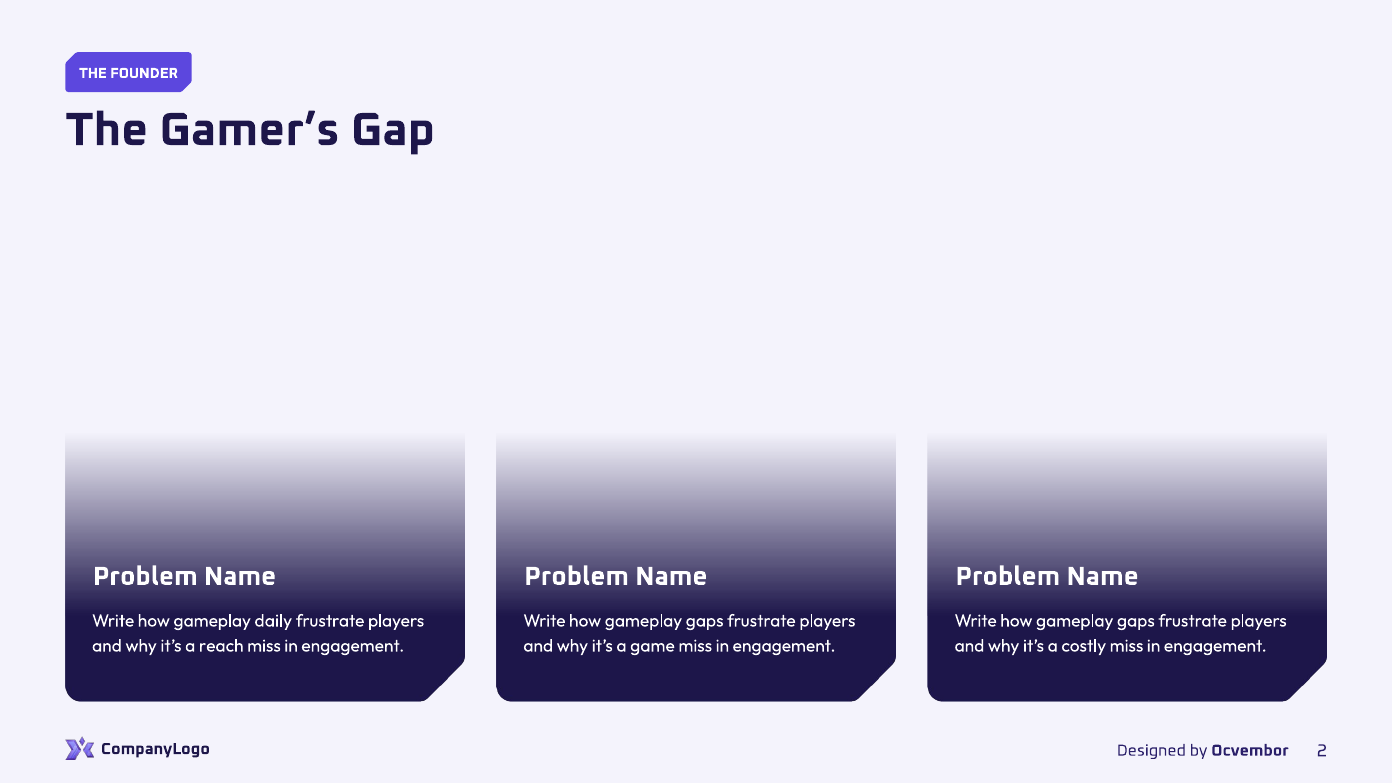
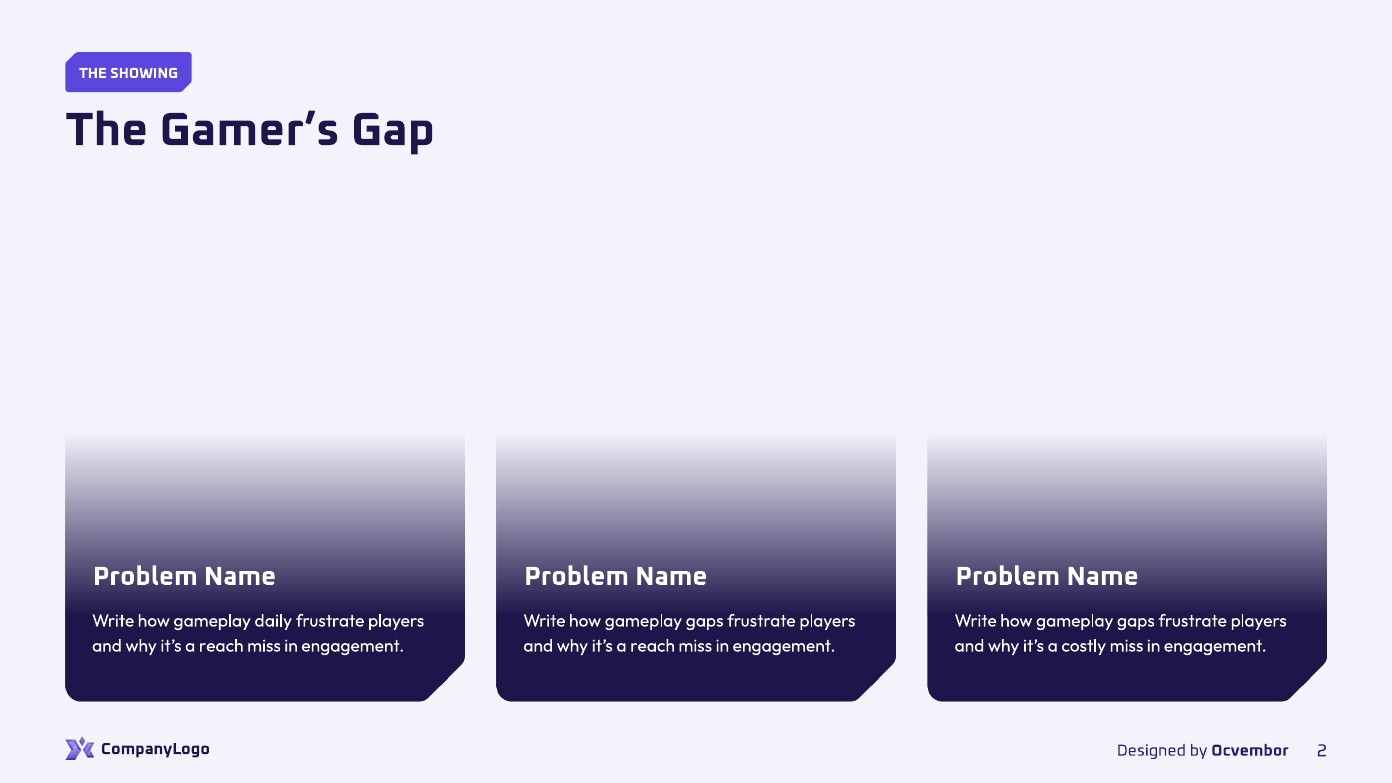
FOUNDER: FOUNDER -> SHOWING
game at (652, 646): game -> reach
